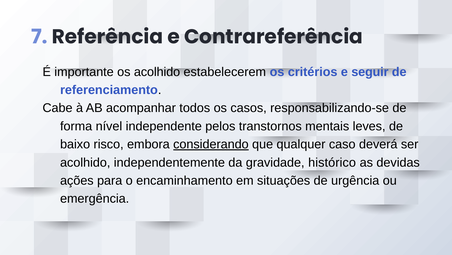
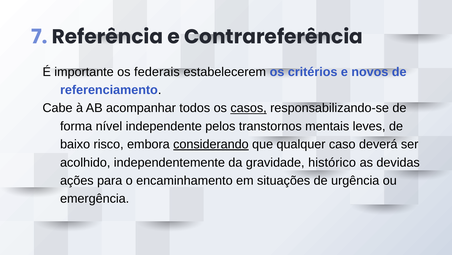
os acolhido: acolhido -> federais
seguir: seguir -> novos
casos underline: none -> present
